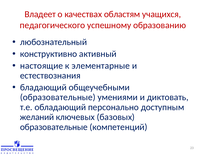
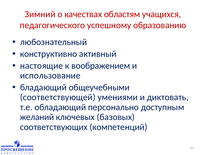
Владеет: Владеет -> Зимний
элементарные: элементарные -> воображением
естествознания: естествознания -> использование
образовательные at (58, 97): образовательные -> соответствующей
образовательные at (54, 127): образовательные -> соответствующих
